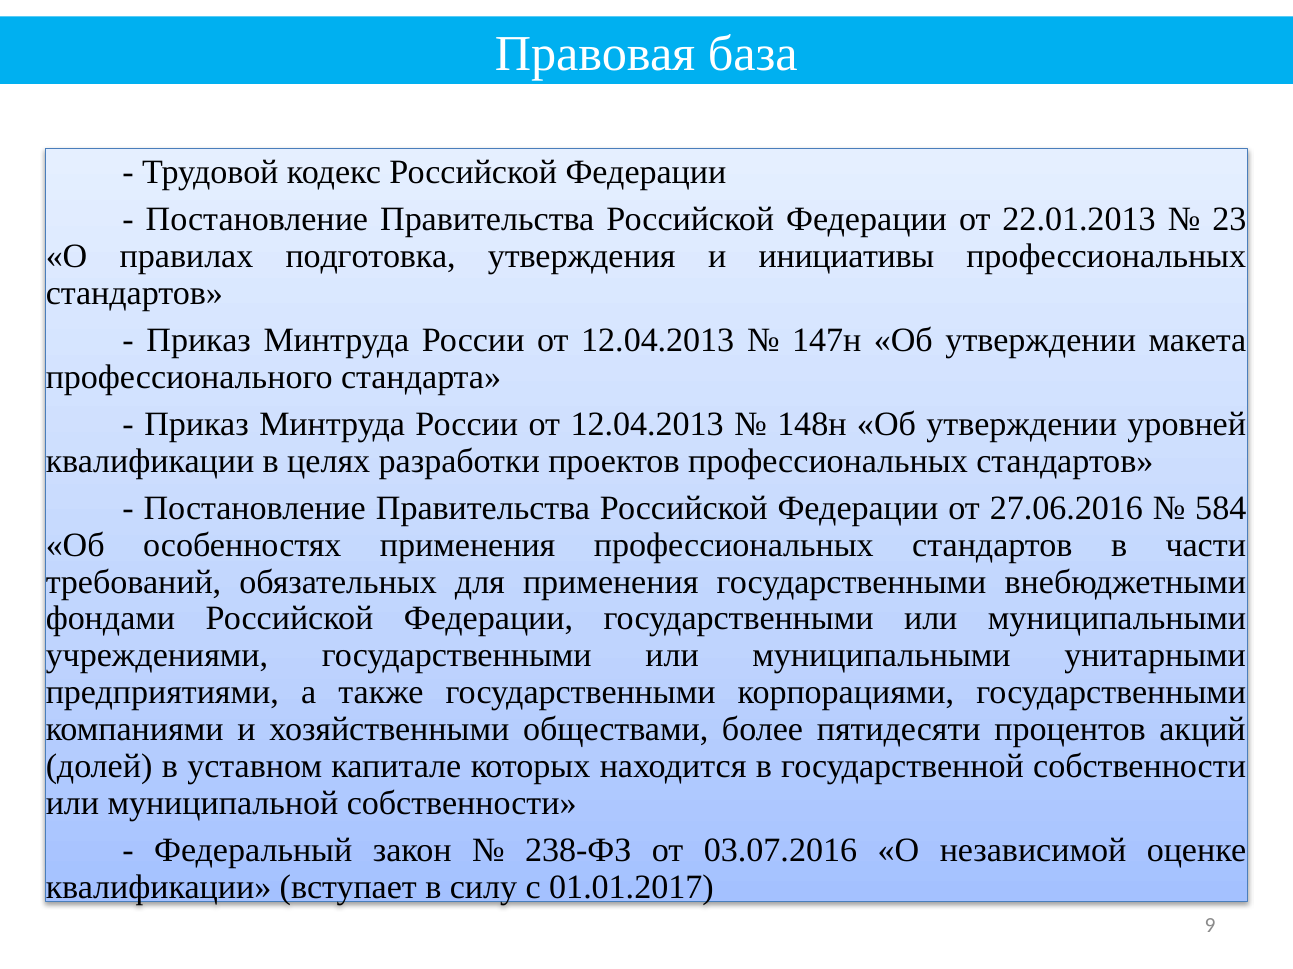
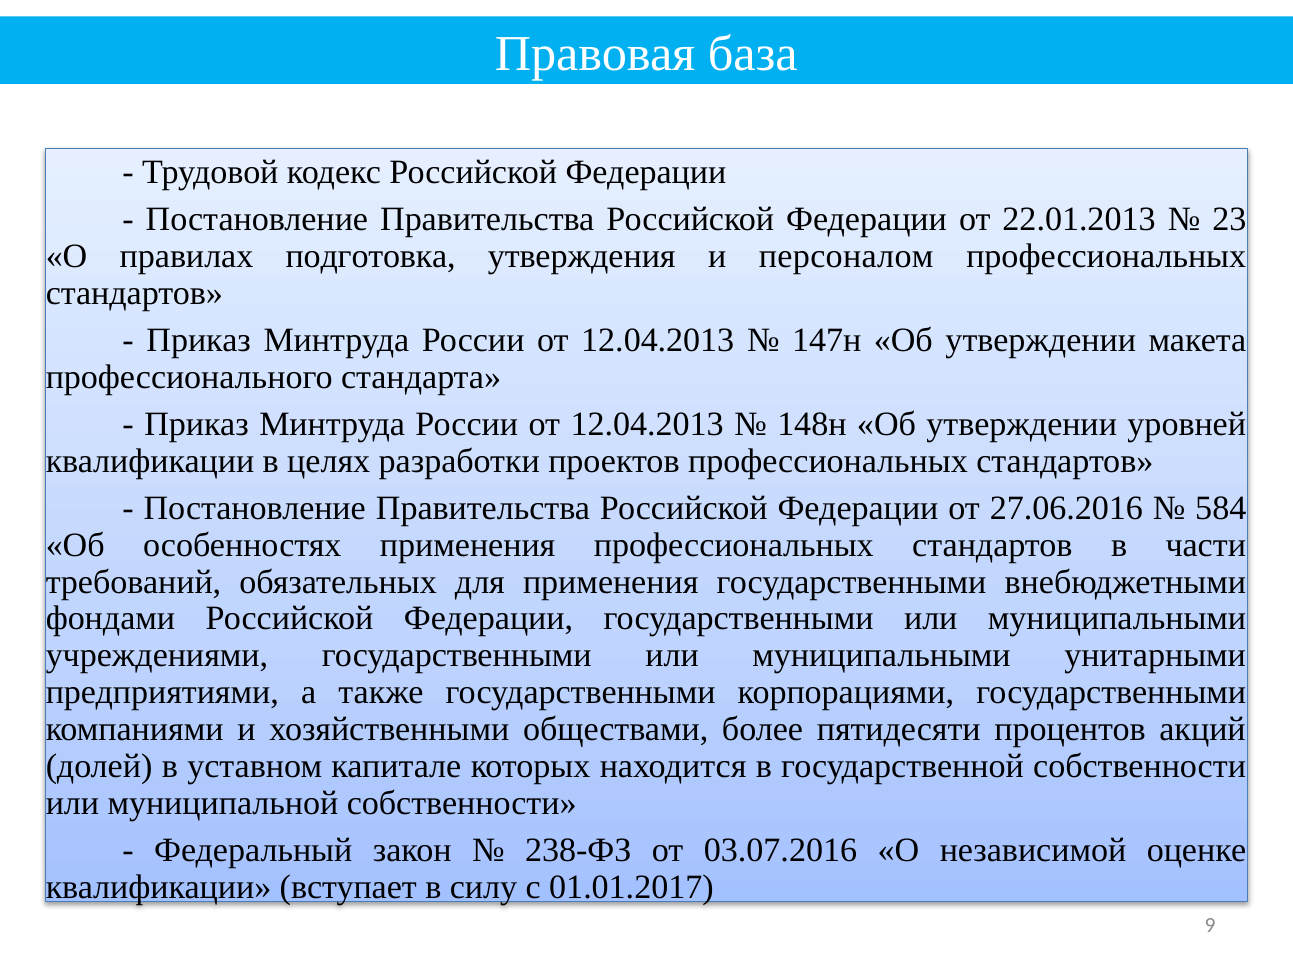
инициативы: инициативы -> персоналом
